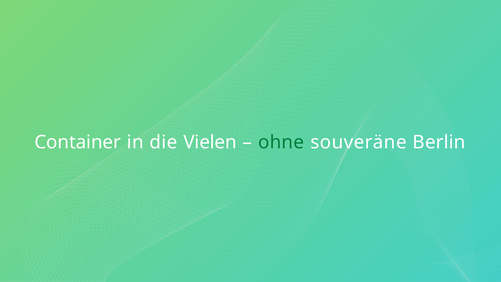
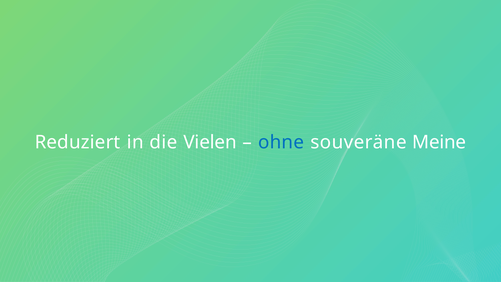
Container: Container -> Reduziert
ohne colour: green -> blue
Berlin: Berlin -> Meine
